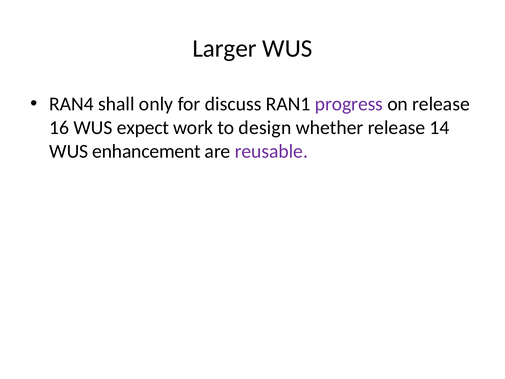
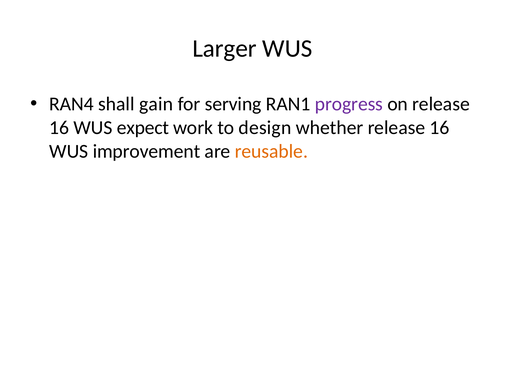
only: only -> gain
discuss: discuss -> serving
whether release 14: 14 -> 16
enhancement: enhancement -> improvement
reusable colour: purple -> orange
